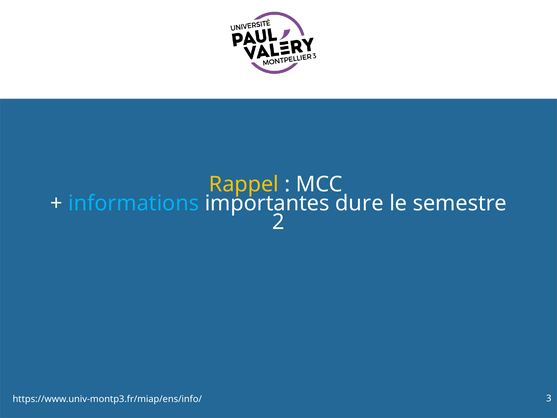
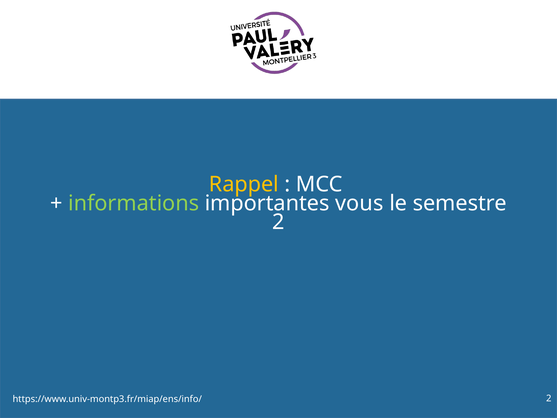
informations colour: light blue -> light green
dure: dure -> vous
https://www.univ-montp3.fr/miap/ens/info/ 3: 3 -> 2
